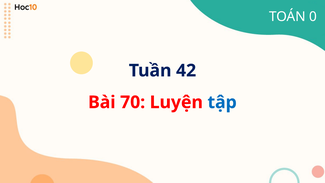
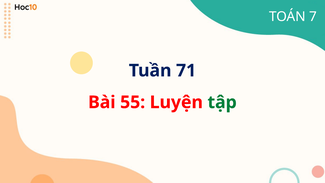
0: 0 -> 7
42: 42 -> 71
70: 70 -> 55
tập colour: blue -> green
